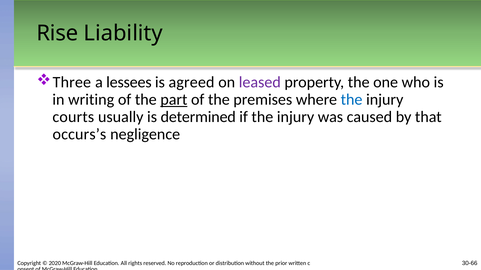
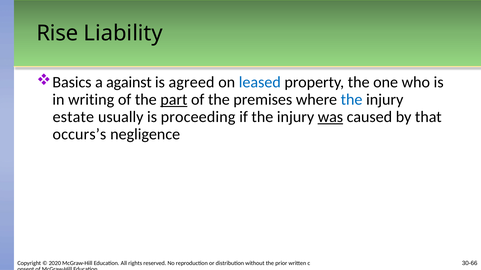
Three: Three -> Basics
lessees: lessees -> against
leased colour: purple -> blue
courts: courts -> estate
determined: determined -> proceeding
was underline: none -> present
